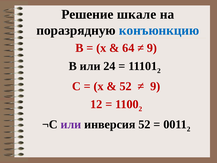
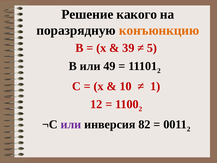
шкале: шкале -> какого
конъюнкцию colour: blue -> orange
64: 64 -> 39
9 at (152, 48): 9 -> 5
24: 24 -> 49
52 at (126, 86): 52 -> 10
9 at (155, 86): 9 -> 1
инверсия 52: 52 -> 82
